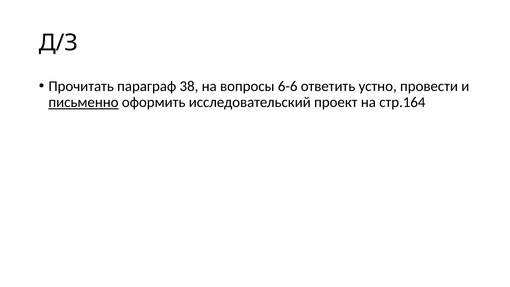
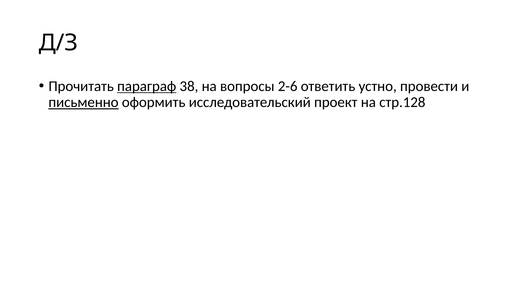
параграф underline: none -> present
6-6: 6-6 -> 2-6
стр.164: стр.164 -> стр.128
